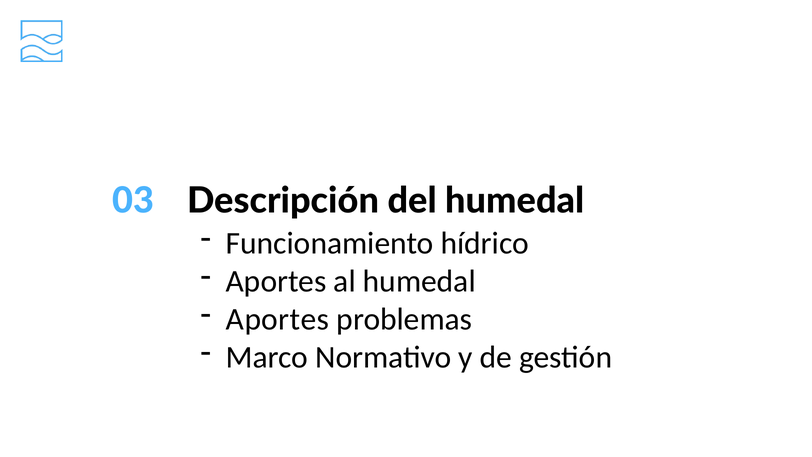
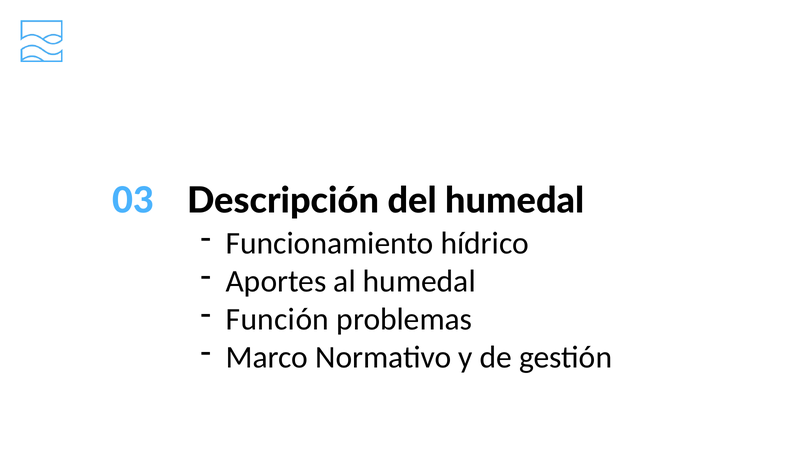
Aportes at (277, 319): Aportes -> Función
